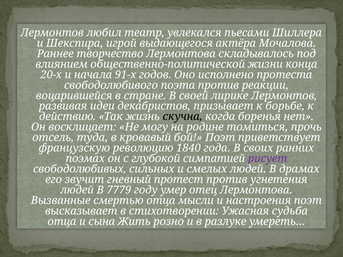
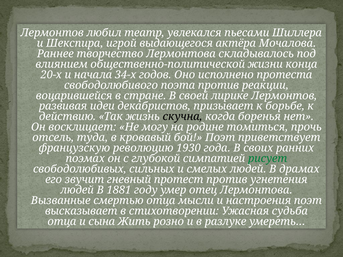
91-х: 91-х -> 34-х
1840: 1840 -> 1930
рисует colour: purple -> green
7779: 7779 -> 1881
